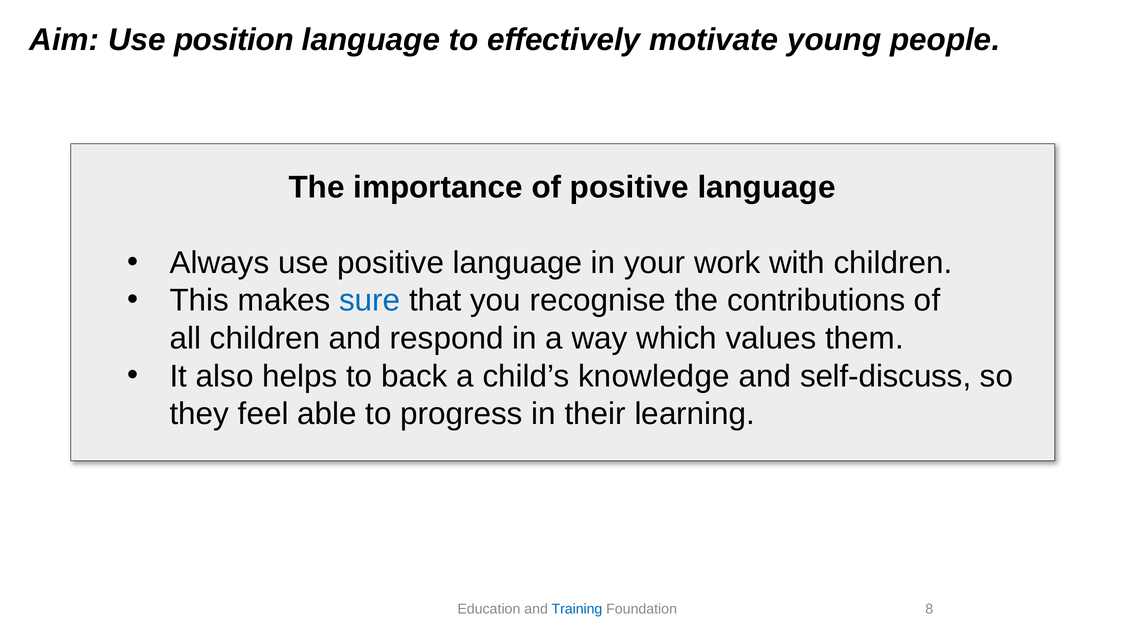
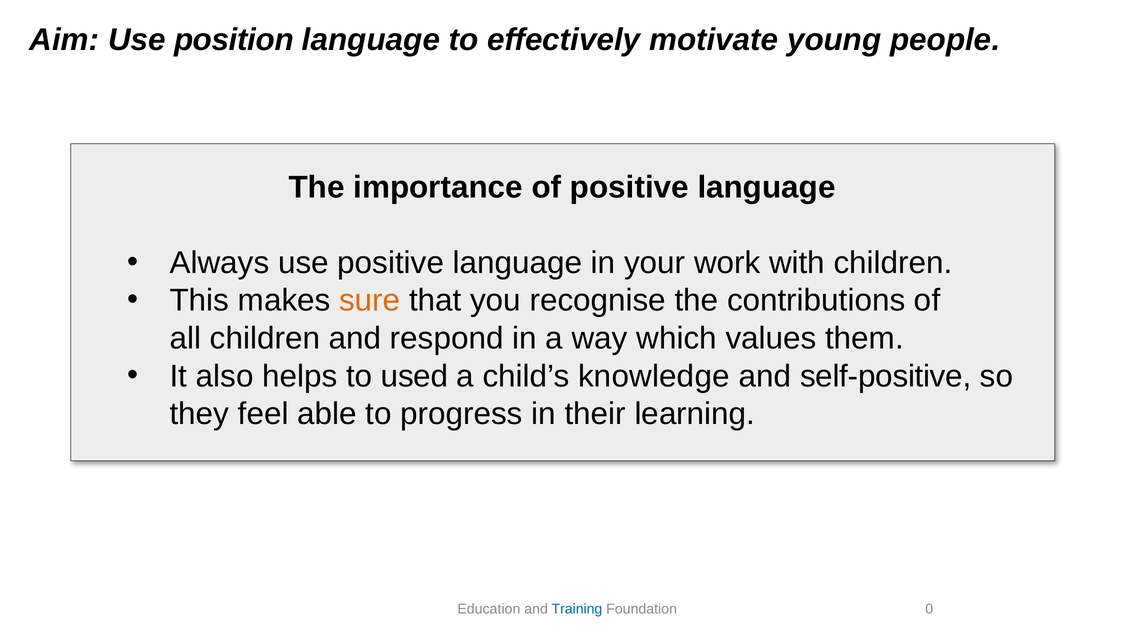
sure colour: blue -> orange
back: back -> used
self-discuss: self-discuss -> self-positive
8: 8 -> 0
